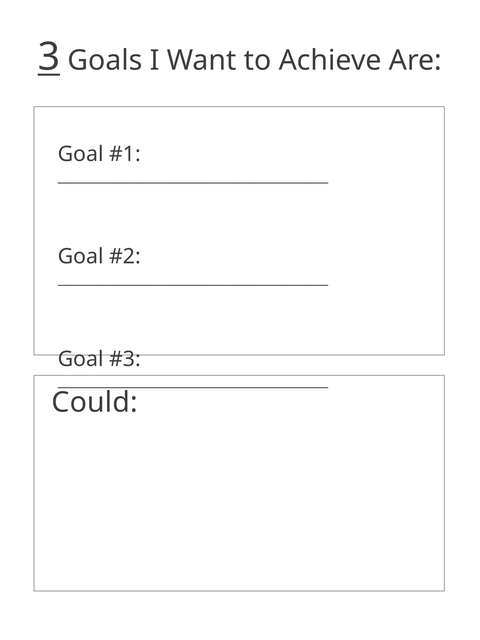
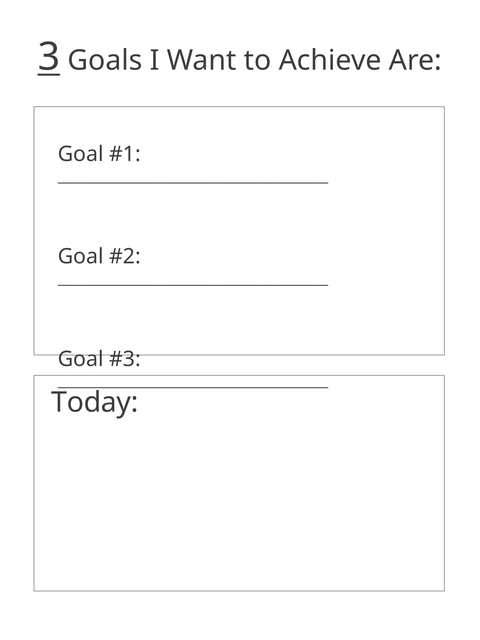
Could: Could -> Today
